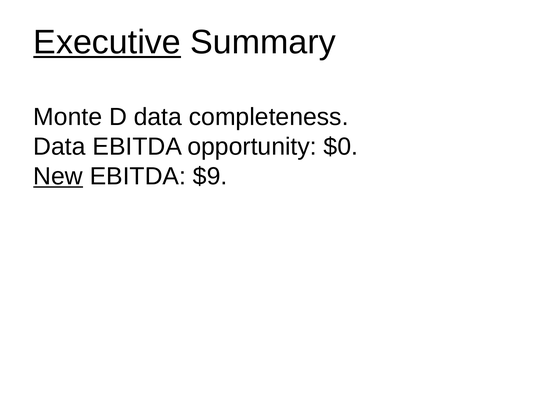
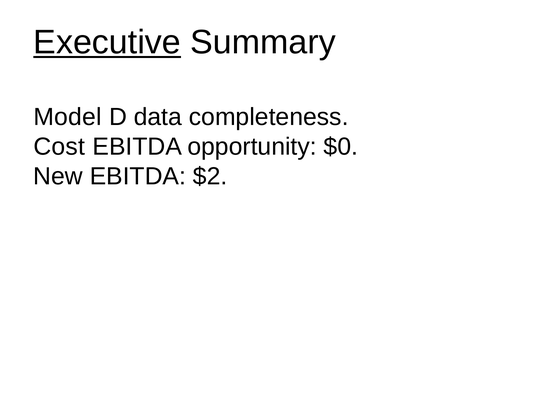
Monte: Monte -> Model
Data at (59, 147): Data -> Cost
New underline: present -> none
$9: $9 -> $2
